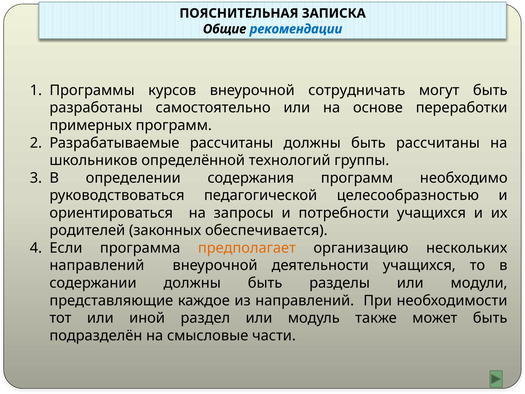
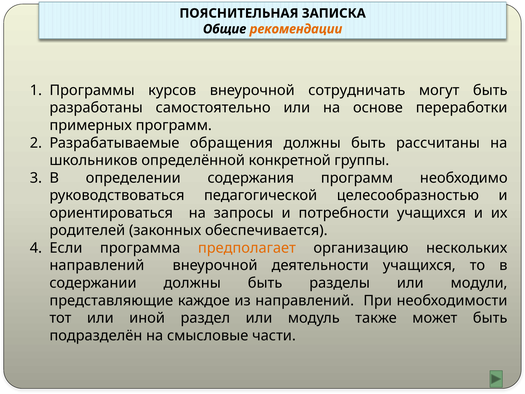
рекомендации colour: blue -> orange
Разрабатываемые рассчитаны: рассчитаны -> обращения
технологий: технологий -> конкретной
